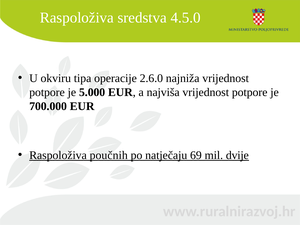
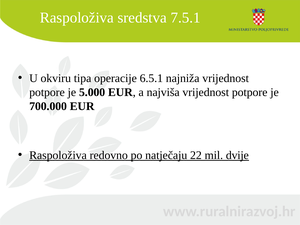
4.5.0: 4.5.0 -> 7.5.1
2.6.0: 2.6.0 -> 6.5.1
poučnih: poučnih -> redovno
69: 69 -> 22
